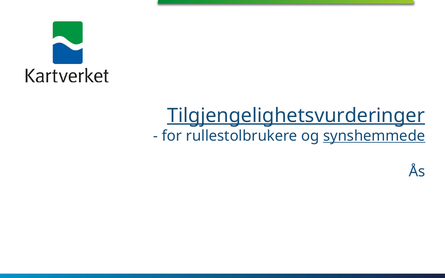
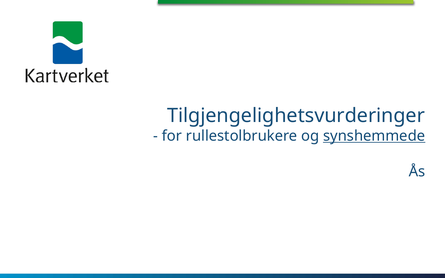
Tilgjengelighetsvurderinger underline: present -> none
